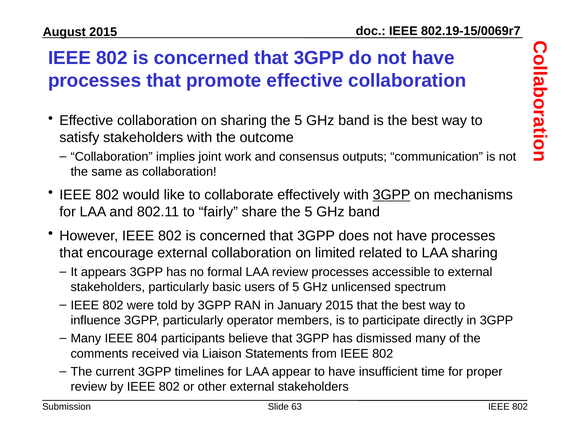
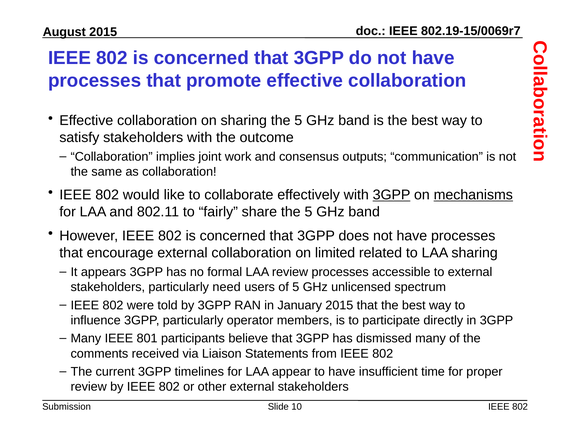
mechanisms underline: none -> present
basic: basic -> need
804: 804 -> 801
63: 63 -> 10
